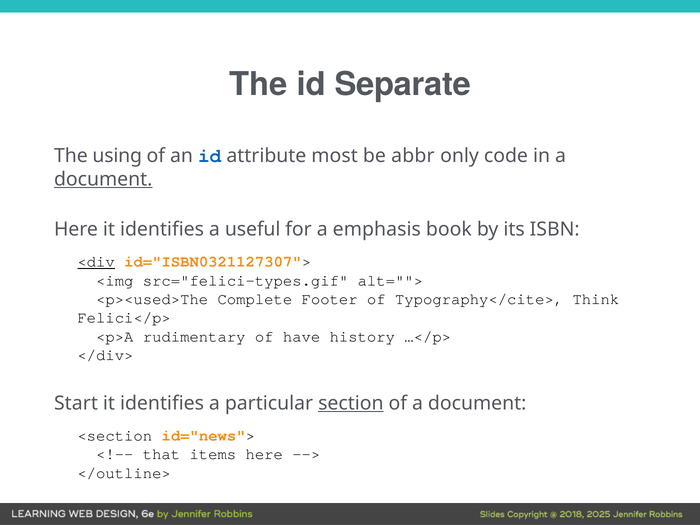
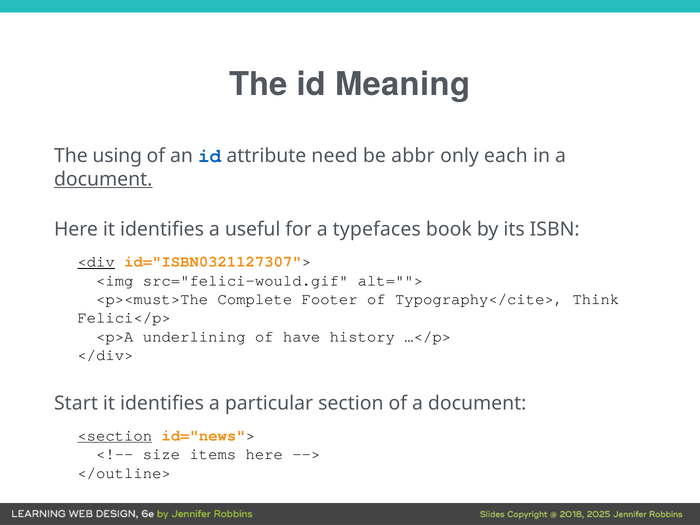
Separate: Separate -> Meaning
most: most -> need
code: code -> each
emphasis: emphasis -> typefaces
src="felici-types.gif: src="felici-types.gif -> src="felici-would.gif
<p><used>The: <p><used>The -> <p><must>The
rudimentary: rudimentary -> underlining
section underline: present -> none
<section underline: none -> present
that: that -> size
